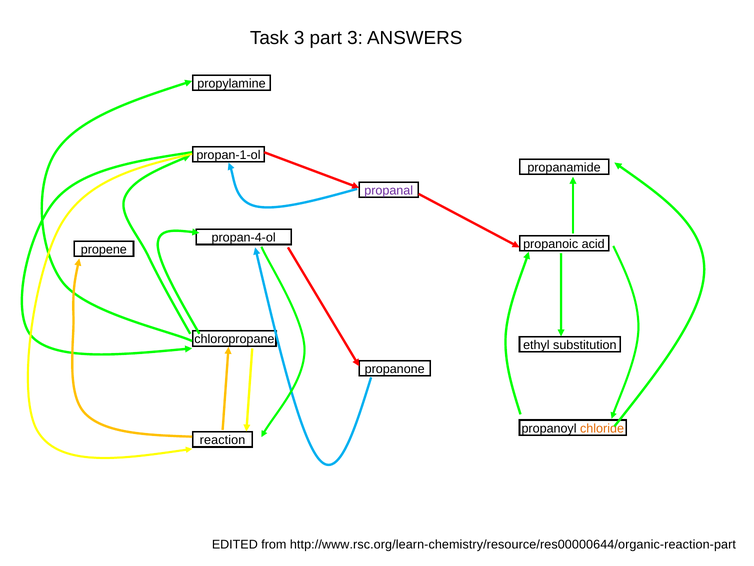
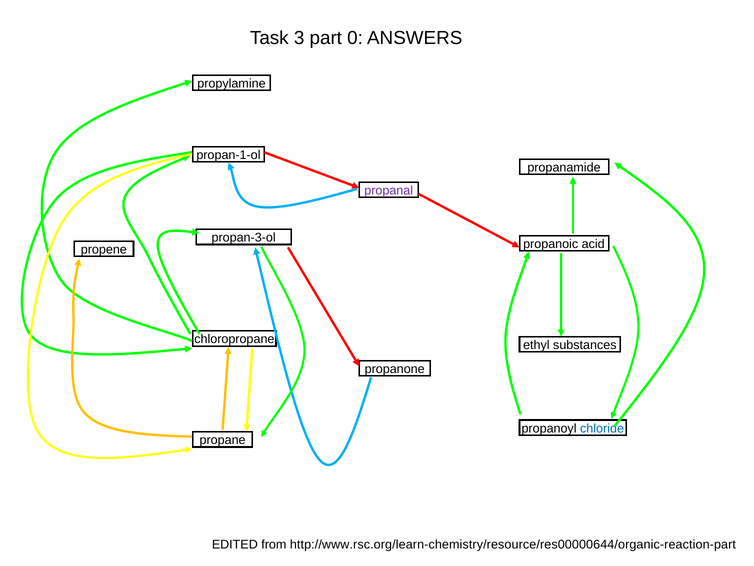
part 3: 3 -> 0
propan-4-ol: propan-4-ol -> propan-3-ol
substitution: substitution -> substances
chloride colour: orange -> blue
reaction: reaction -> propane
